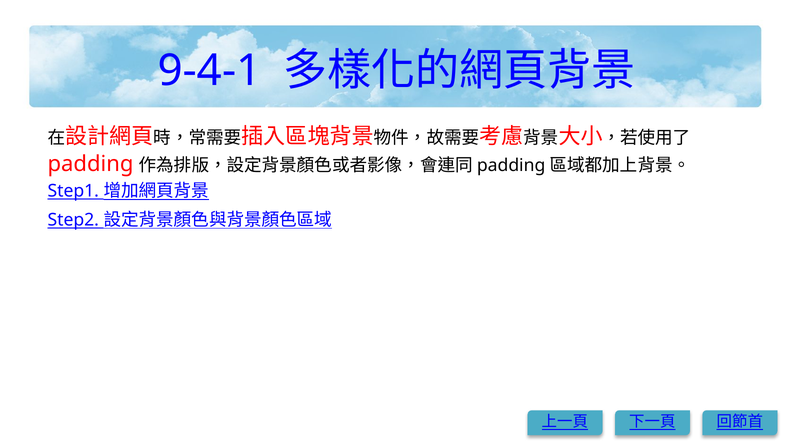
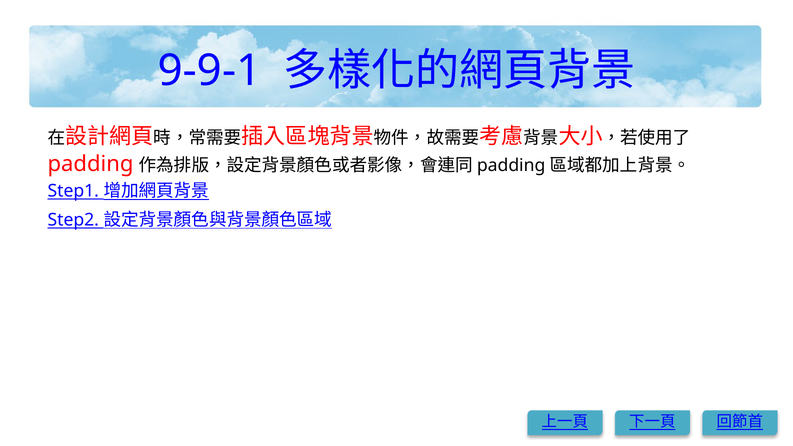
9-4-1: 9-4-1 -> 9-9-1
